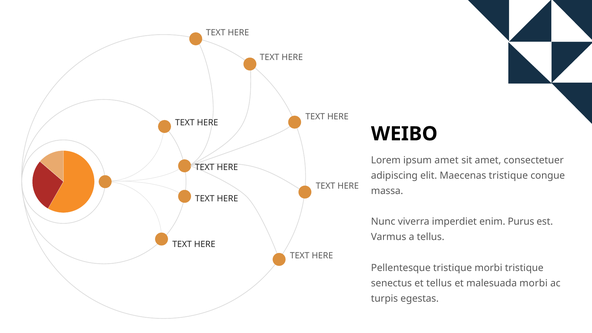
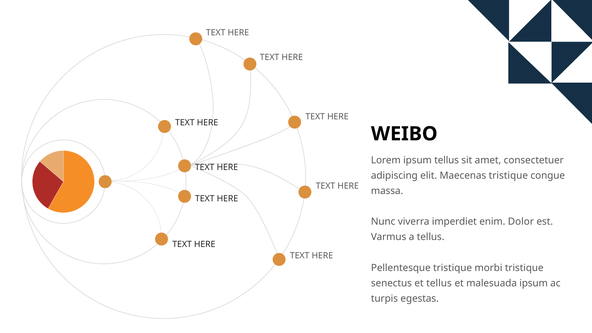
ipsum amet: amet -> tellus
Purus: Purus -> Dolor
malesuada morbi: morbi -> ipsum
